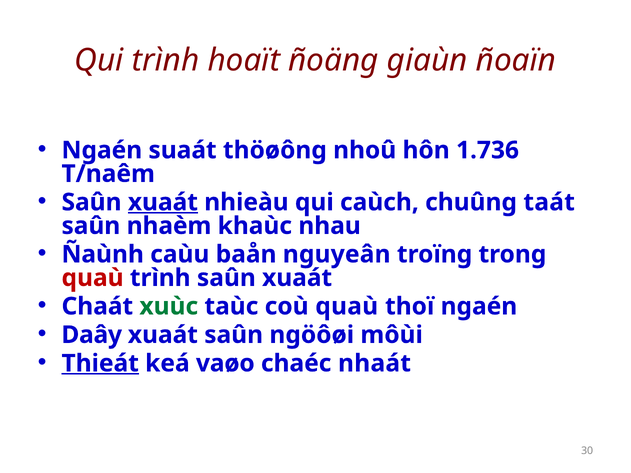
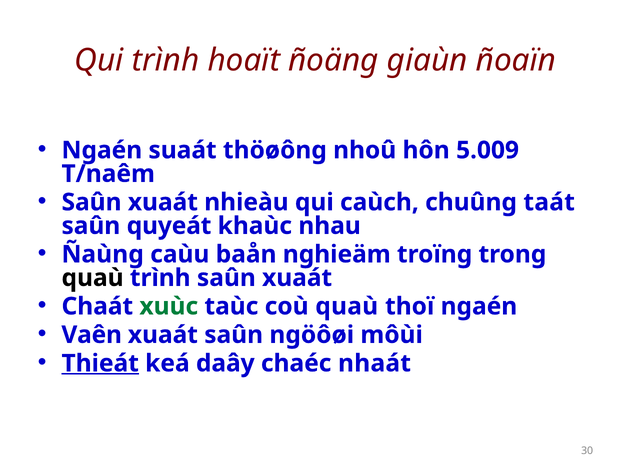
1.736: 1.736 -> 5.009
xuaát at (163, 202) underline: present -> none
nhaèm: nhaèm -> quyeát
Ñaùnh: Ñaùnh -> Ñaùng
nguyeân: nguyeân -> nghieäm
quaù at (93, 278) colour: red -> black
Daây: Daây -> Vaên
vaøo: vaøo -> daây
